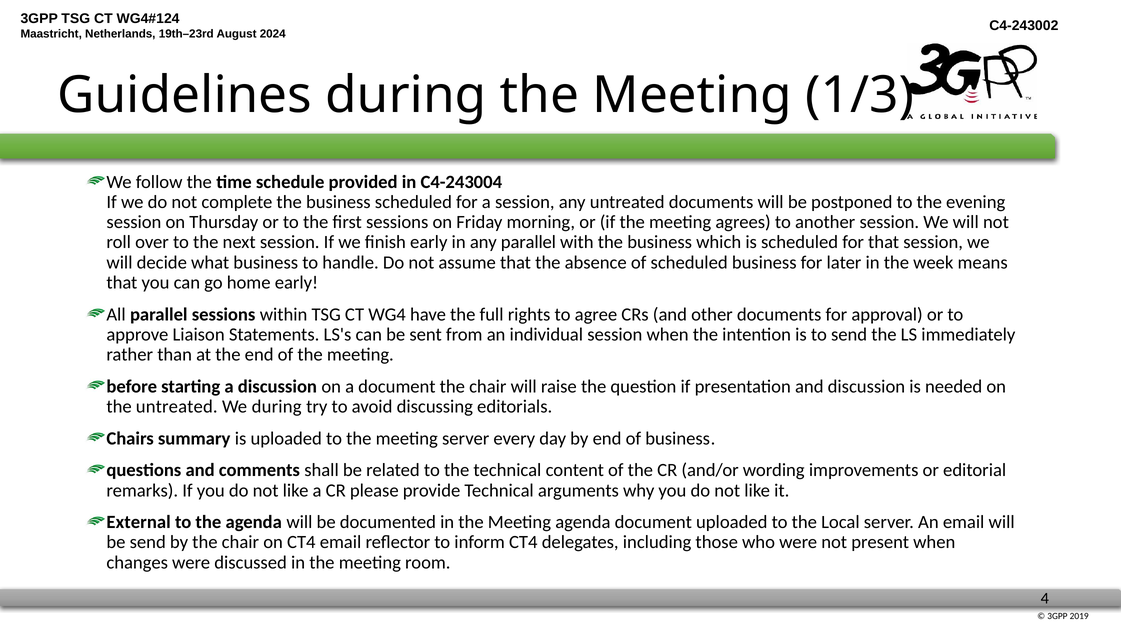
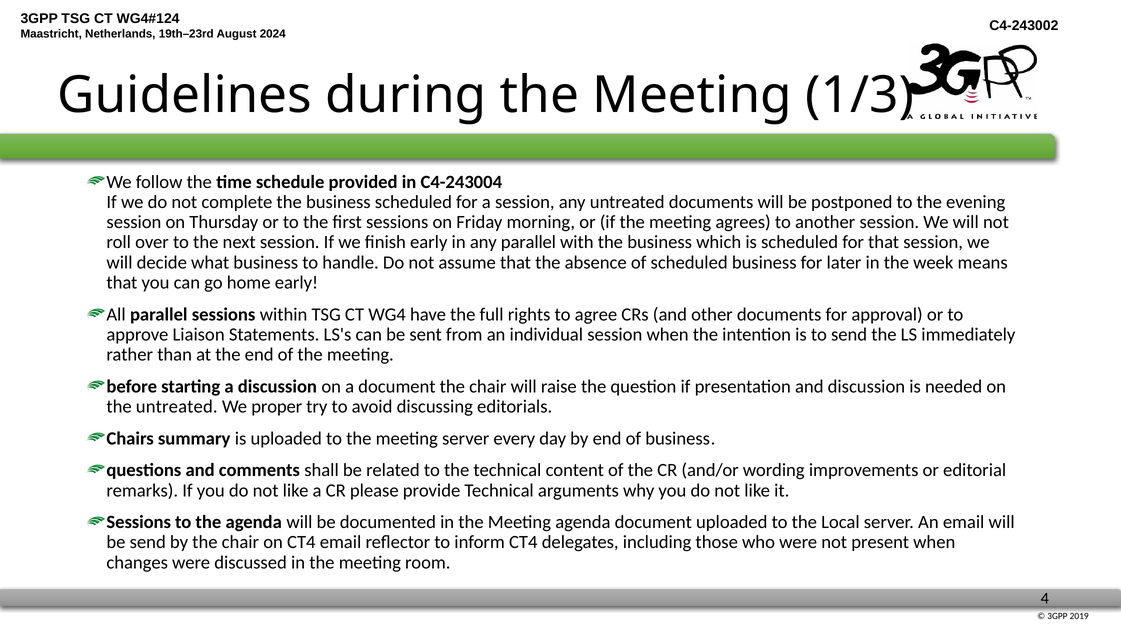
We during: during -> proper
External at (139, 523): External -> Sessions
